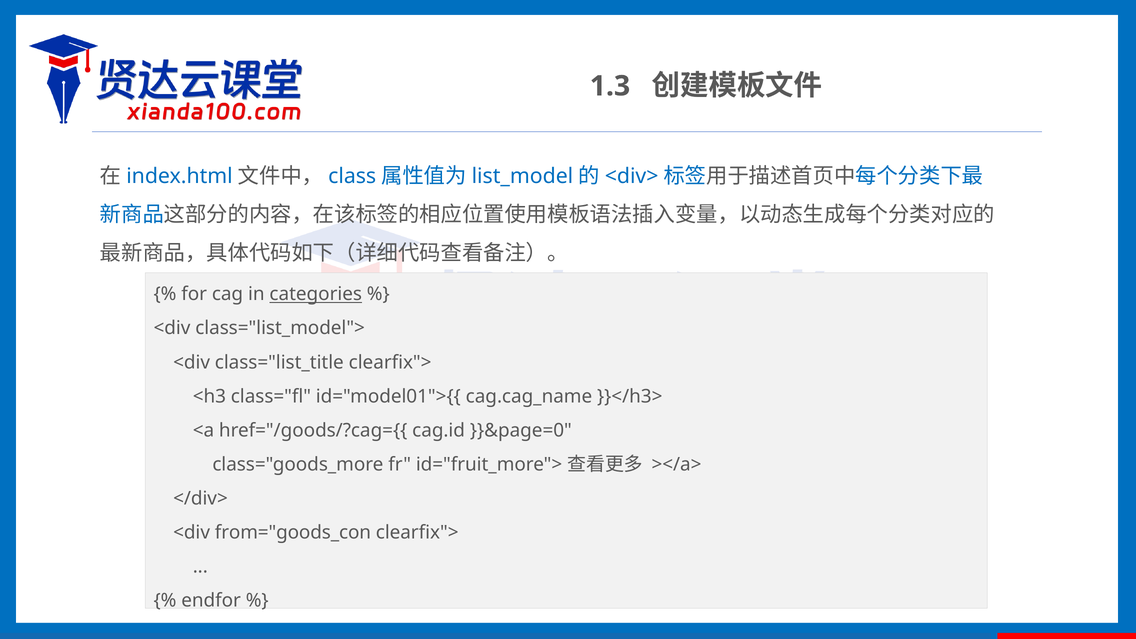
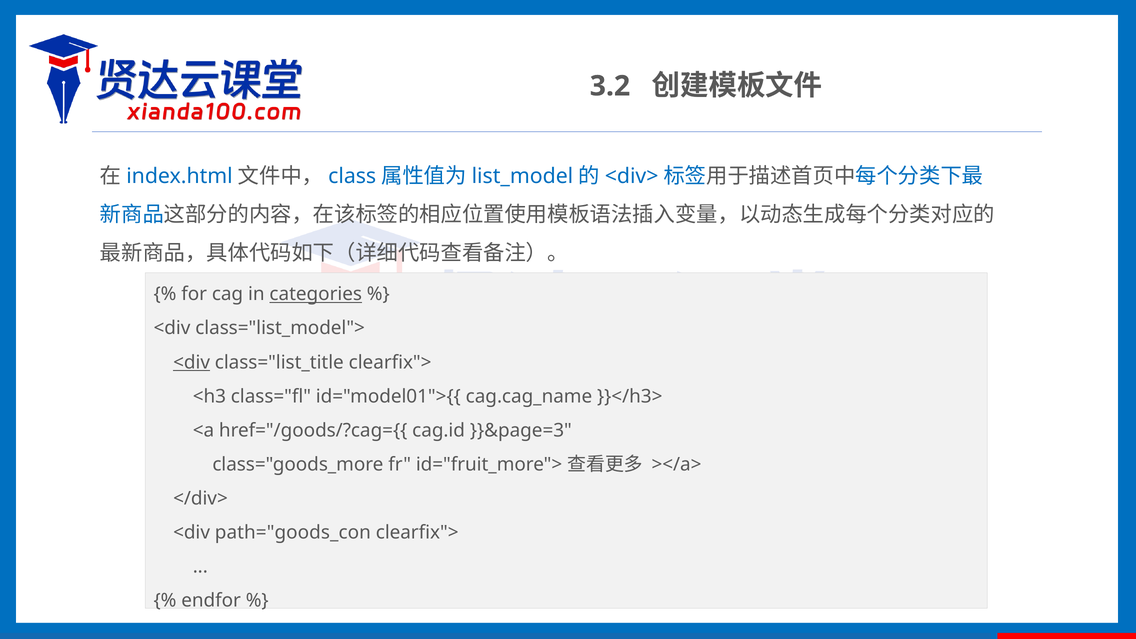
1.3: 1.3 -> 3.2
<div at (192, 362) underline: none -> present
}}&page=0: }}&page=0 -> }}&page=3
from="goods_con: from="goods_con -> path="goods_con
